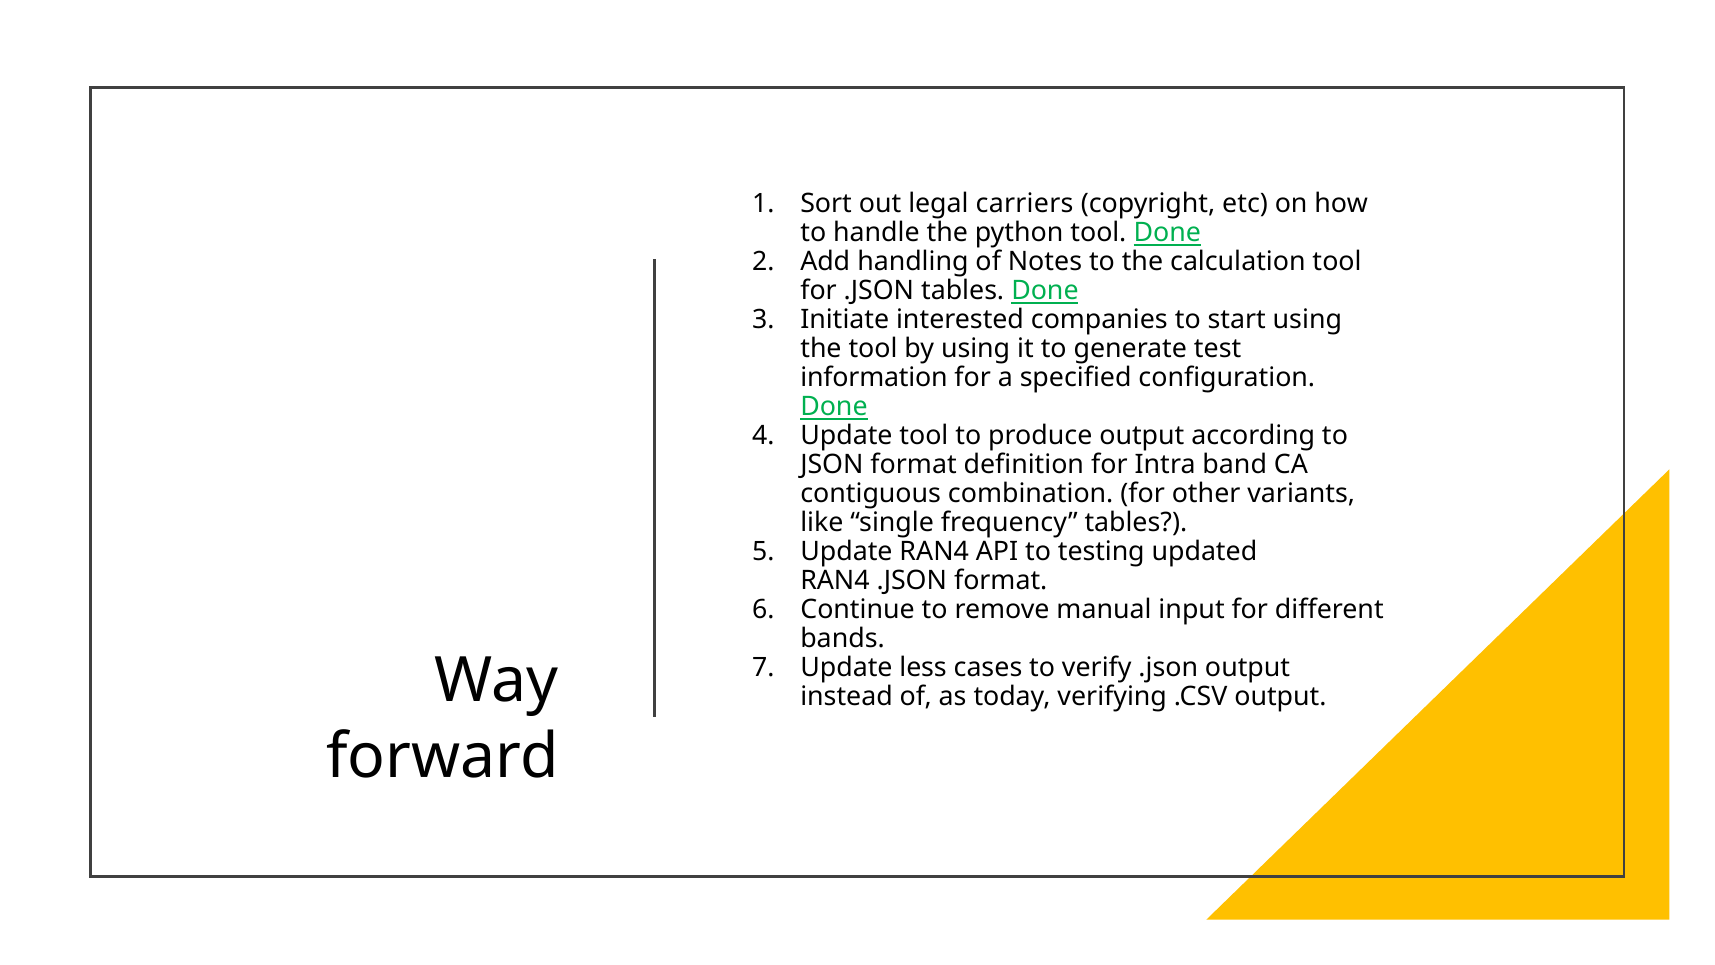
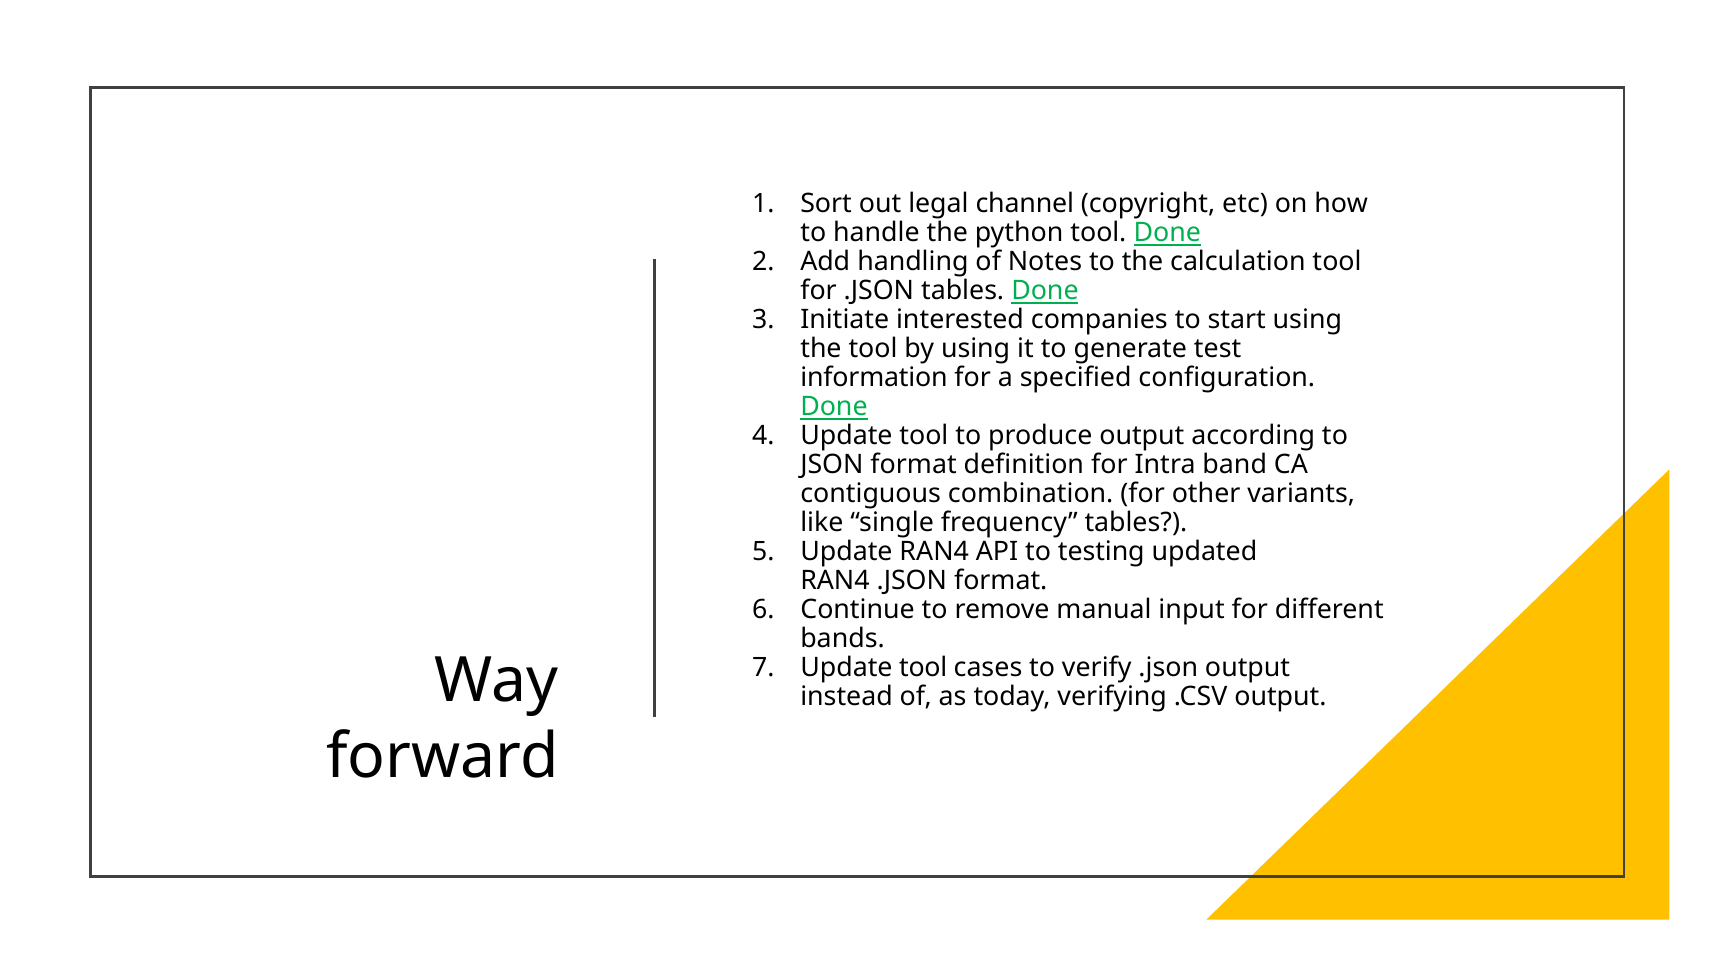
carriers: carriers -> channel
less at (923, 667): less -> tool
